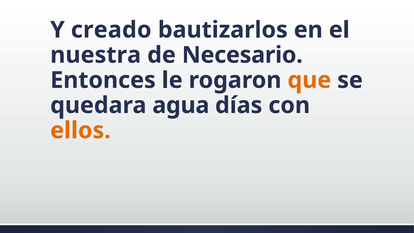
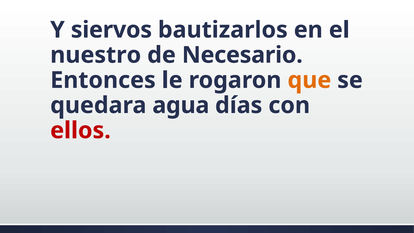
creado: creado -> siervos
nuestra: nuestra -> nuestro
ellos colour: orange -> red
